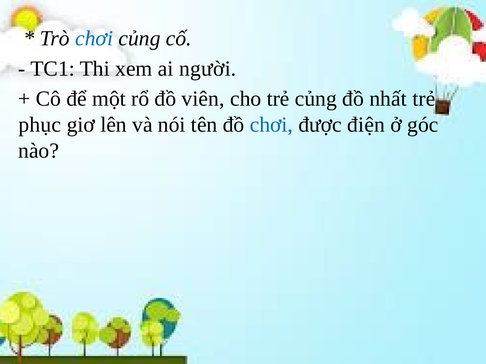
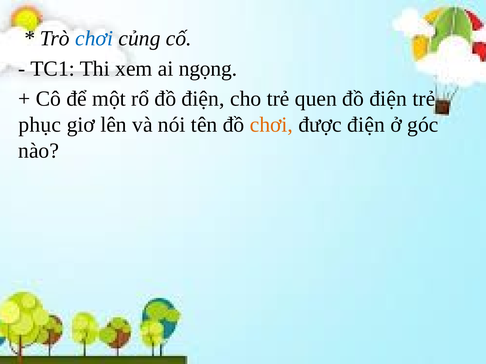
người: người -> ngọng
rổ đồ viên: viên -> điện
trẻ củng: củng -> quen
nhất at (388, 99): nhất -> điện
chơi at (271, 125) colour: blue -> orange
